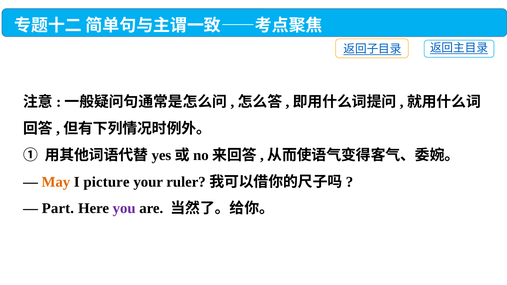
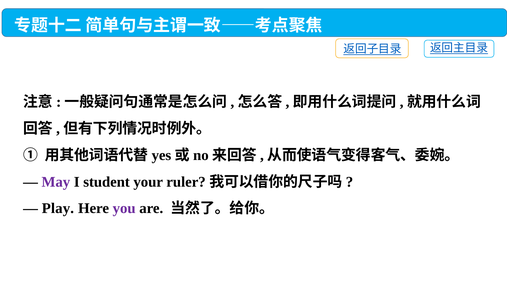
May colour: orange -> purple
picture: picture -> student
Part: Part -> Play
